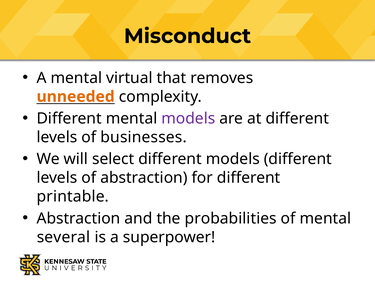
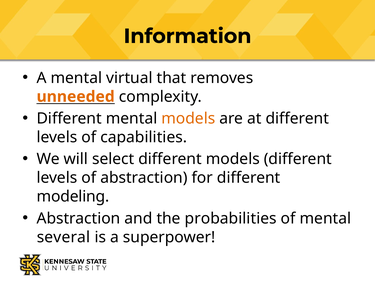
Misconduct: Misconduct -> Information
models at (188, 119) colour: purple -> orange
businesses: businesses -> capabilities
printable: printable -> modeling
